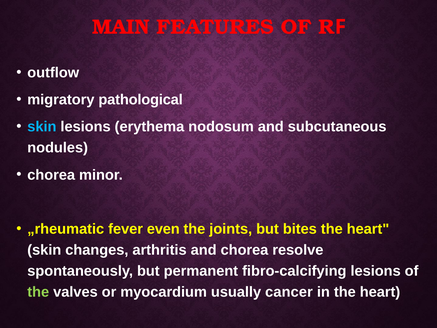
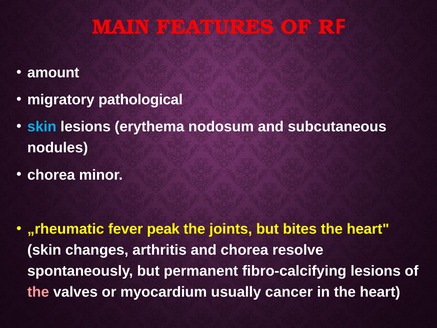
outflow: outflow -> amount
even: even -> peak
the at (38, 292) colour: light green -> pink
